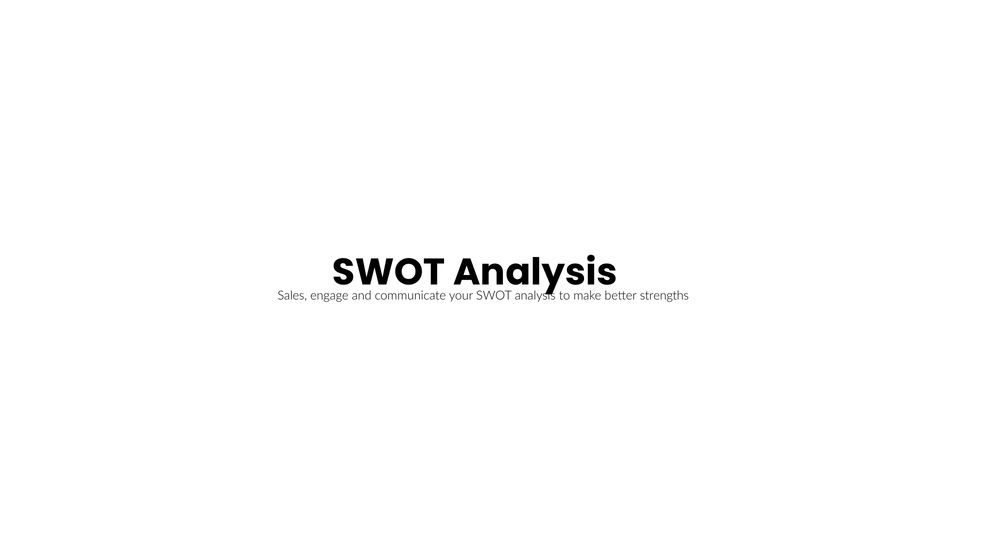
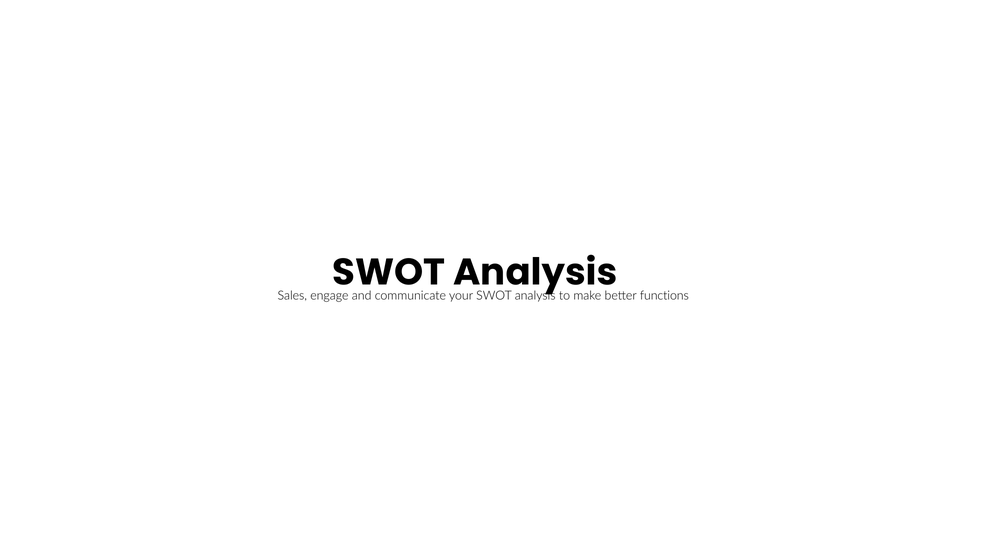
strengths: strengths -> functions
